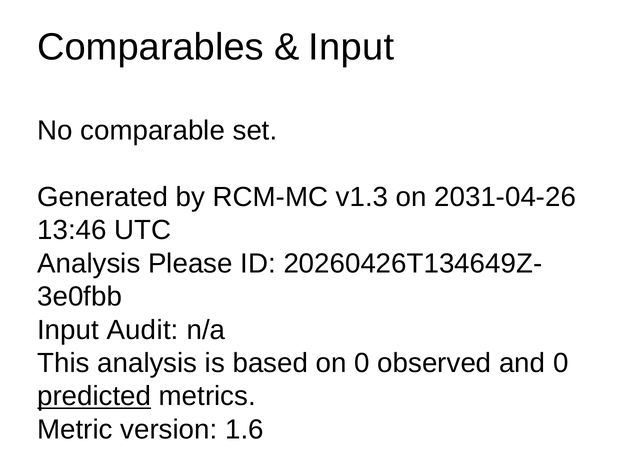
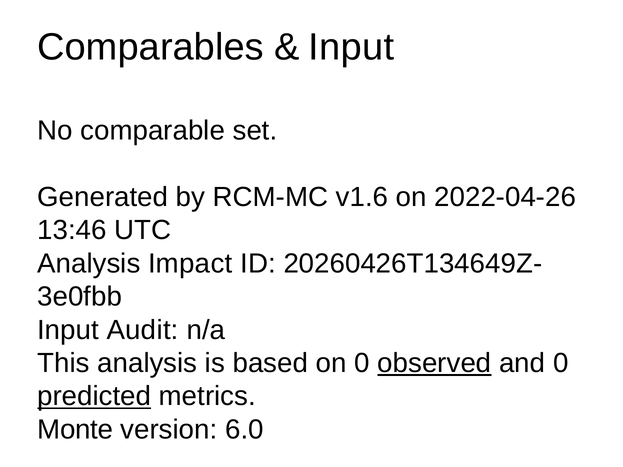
v1.3: v1.3 -> v1.6
2031-04-26: 2031-04-26 -> 2022-04-26
Please: Please -> Impact
observed underline: none -> present
Metric: Metric -> Monte
1.6: 1.6 -> 6.0
